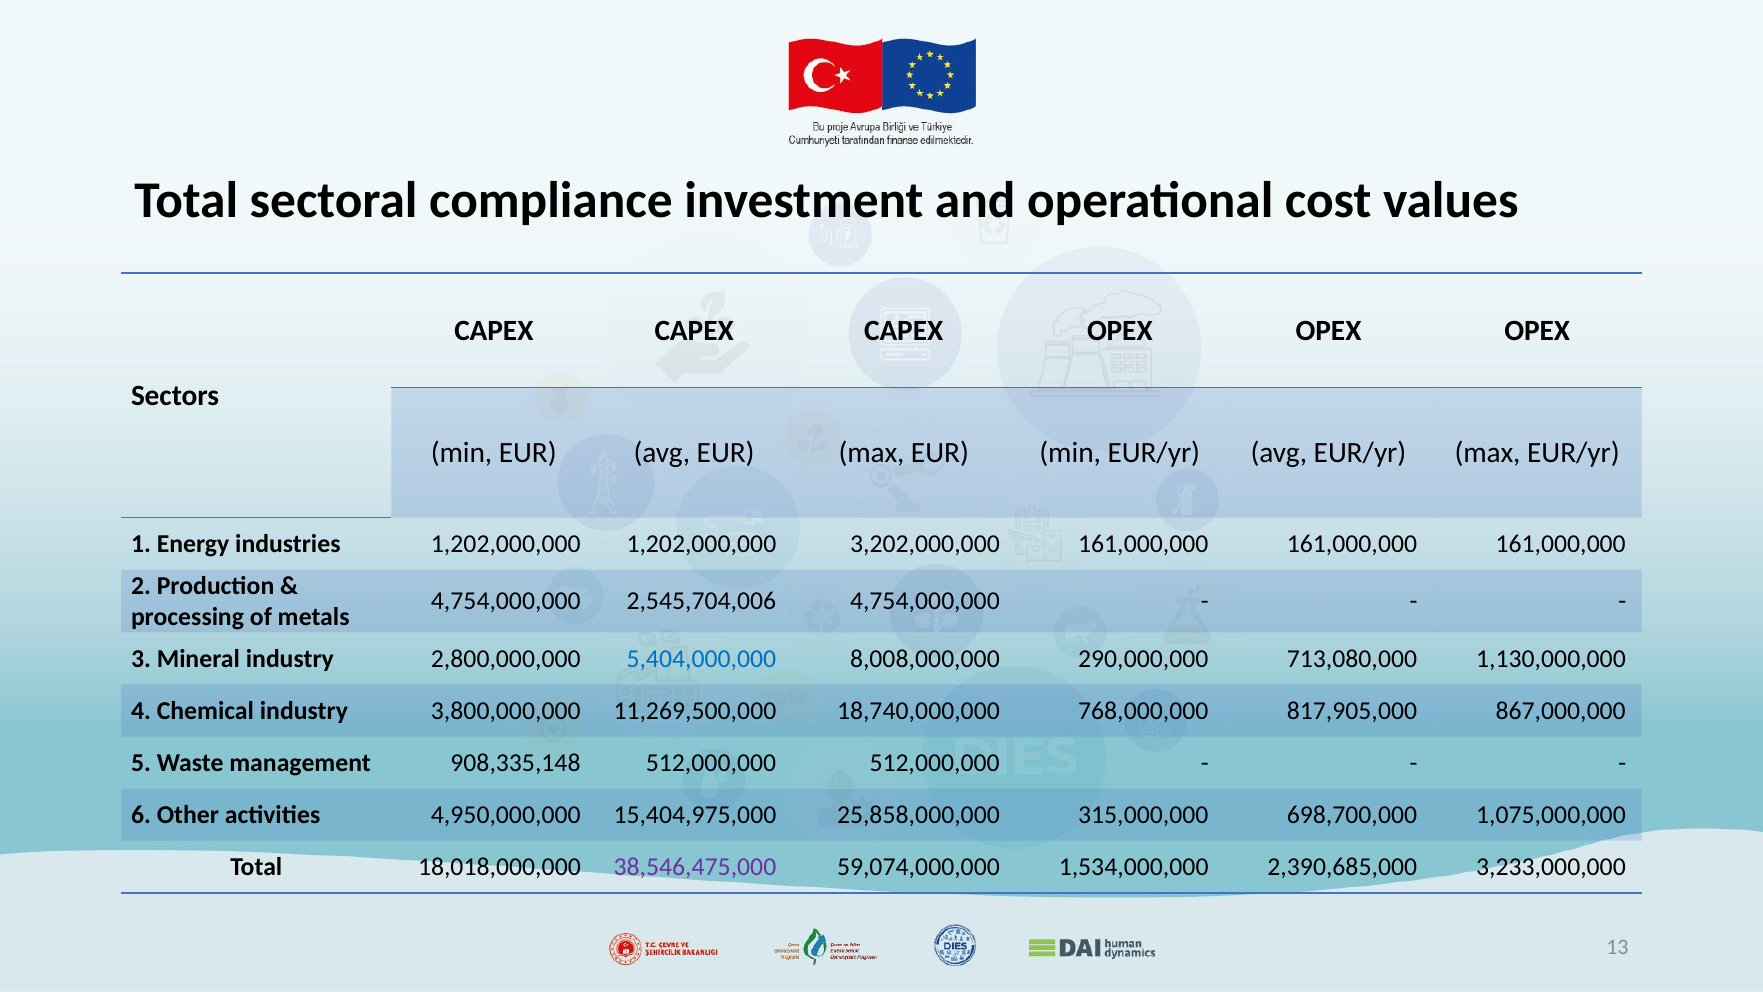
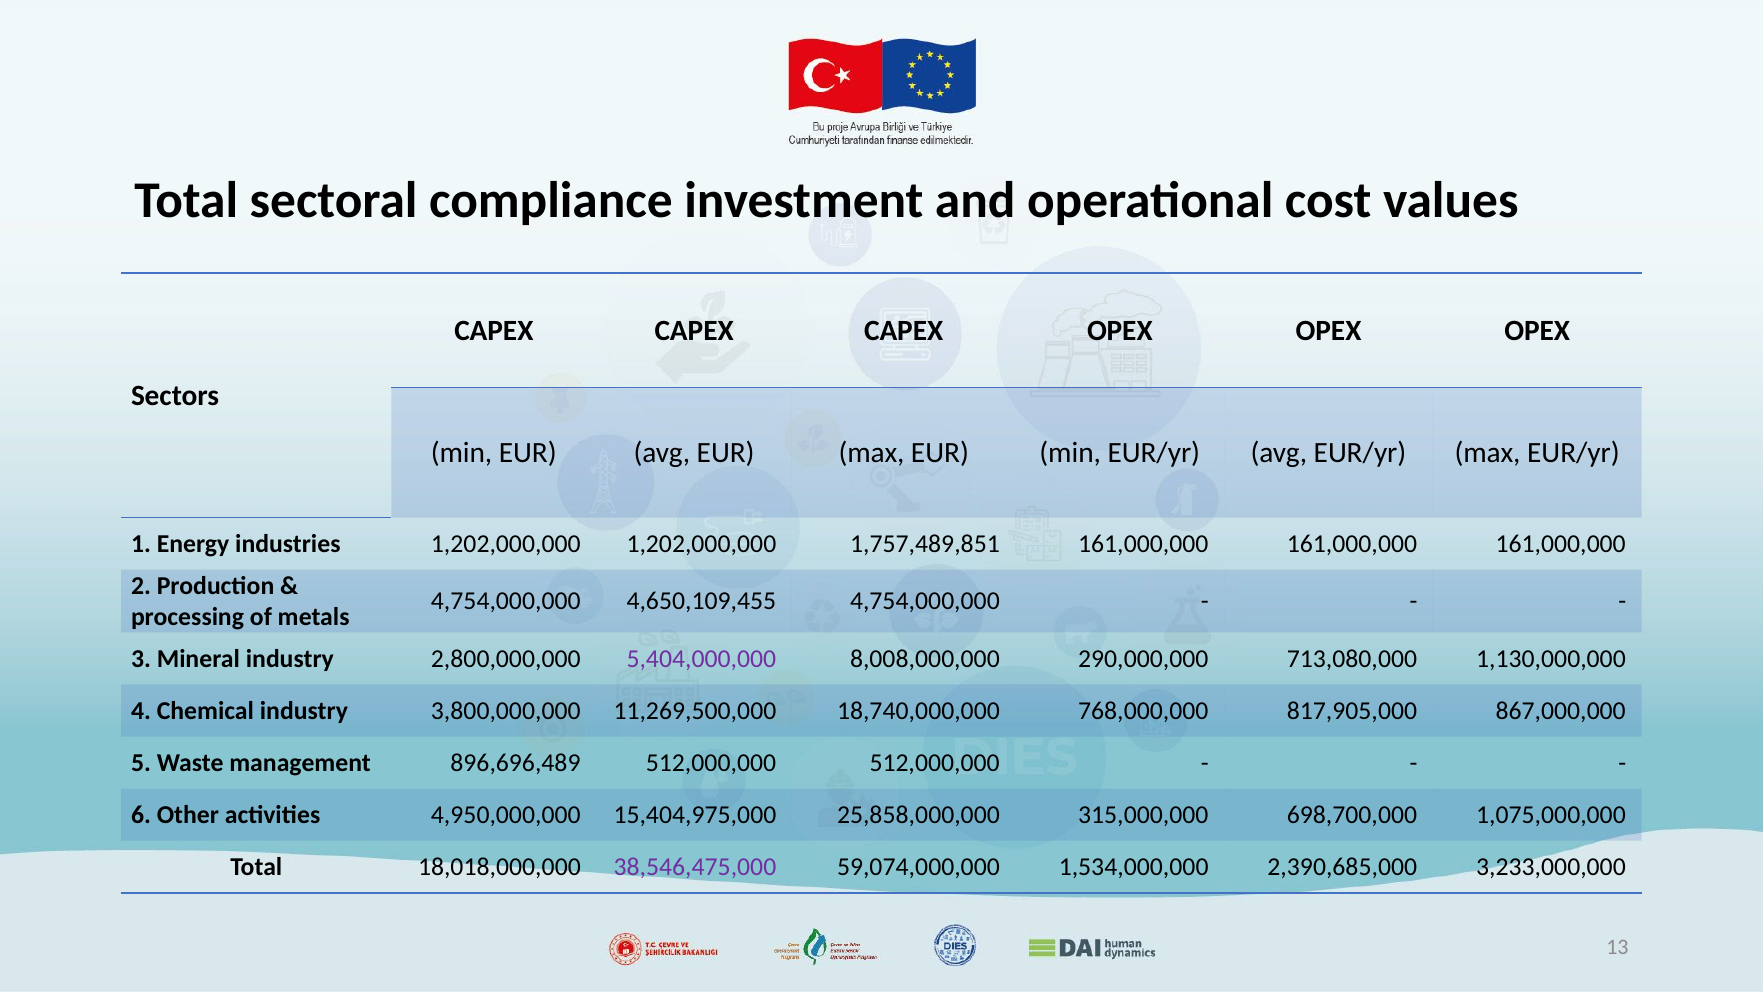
3,202,000,000: 3,202,000,000 -> 1,757,489,851
2,545,704,006: 2,545,704,006 -> 4,650,109,455
5,404,000,000 colour: blue -> purple
908,335,148: 908,335,148 -> 896,696,489
